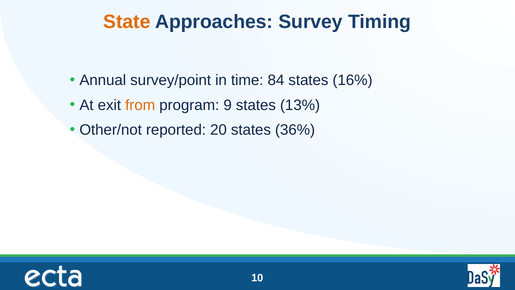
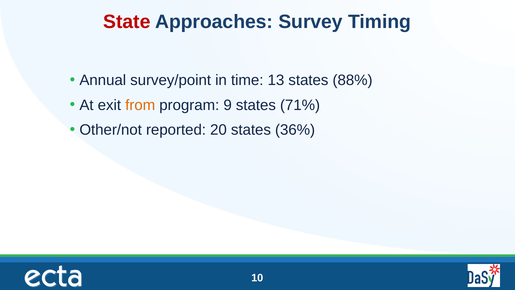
State colour: orange -> red
84: 84 -> 13
16%: 16% -> 88%
13%: 13% -> 71%
